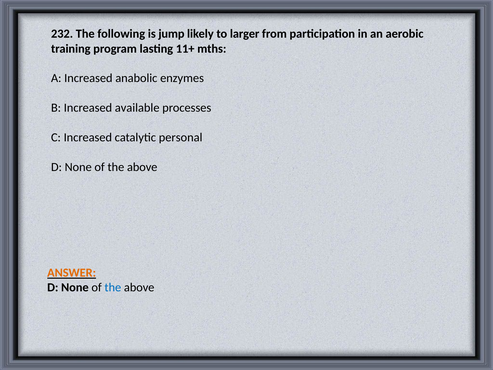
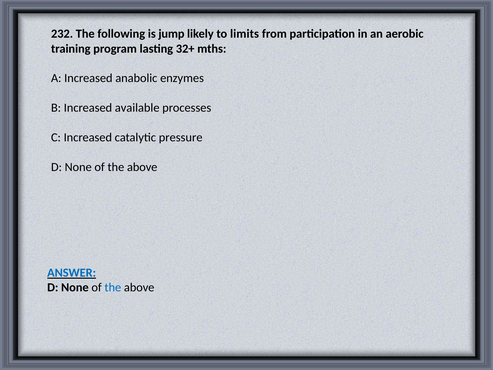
larger: larger -> limits
11+: 11+ -> 32+
personal: personal -> pressure
ANSWER colour: orange -> blue
